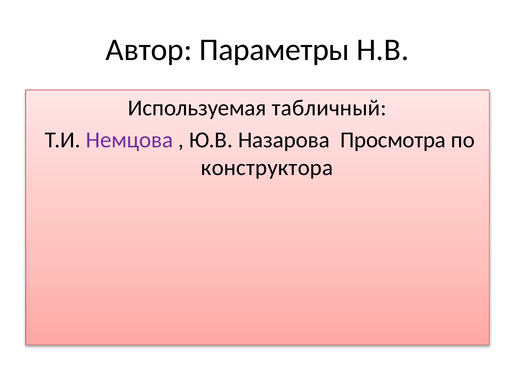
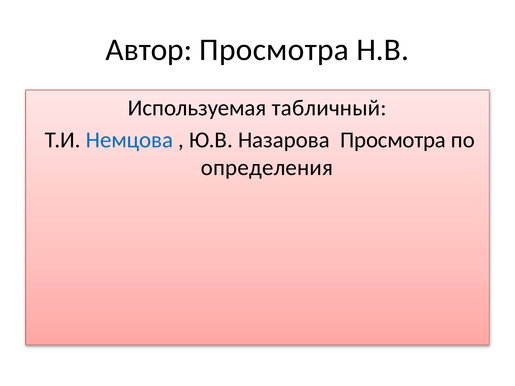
Автор Параметры: Параметры -> Просмотра
Немцова colour: purple -> blue
конструктора: конструктора -> определения
